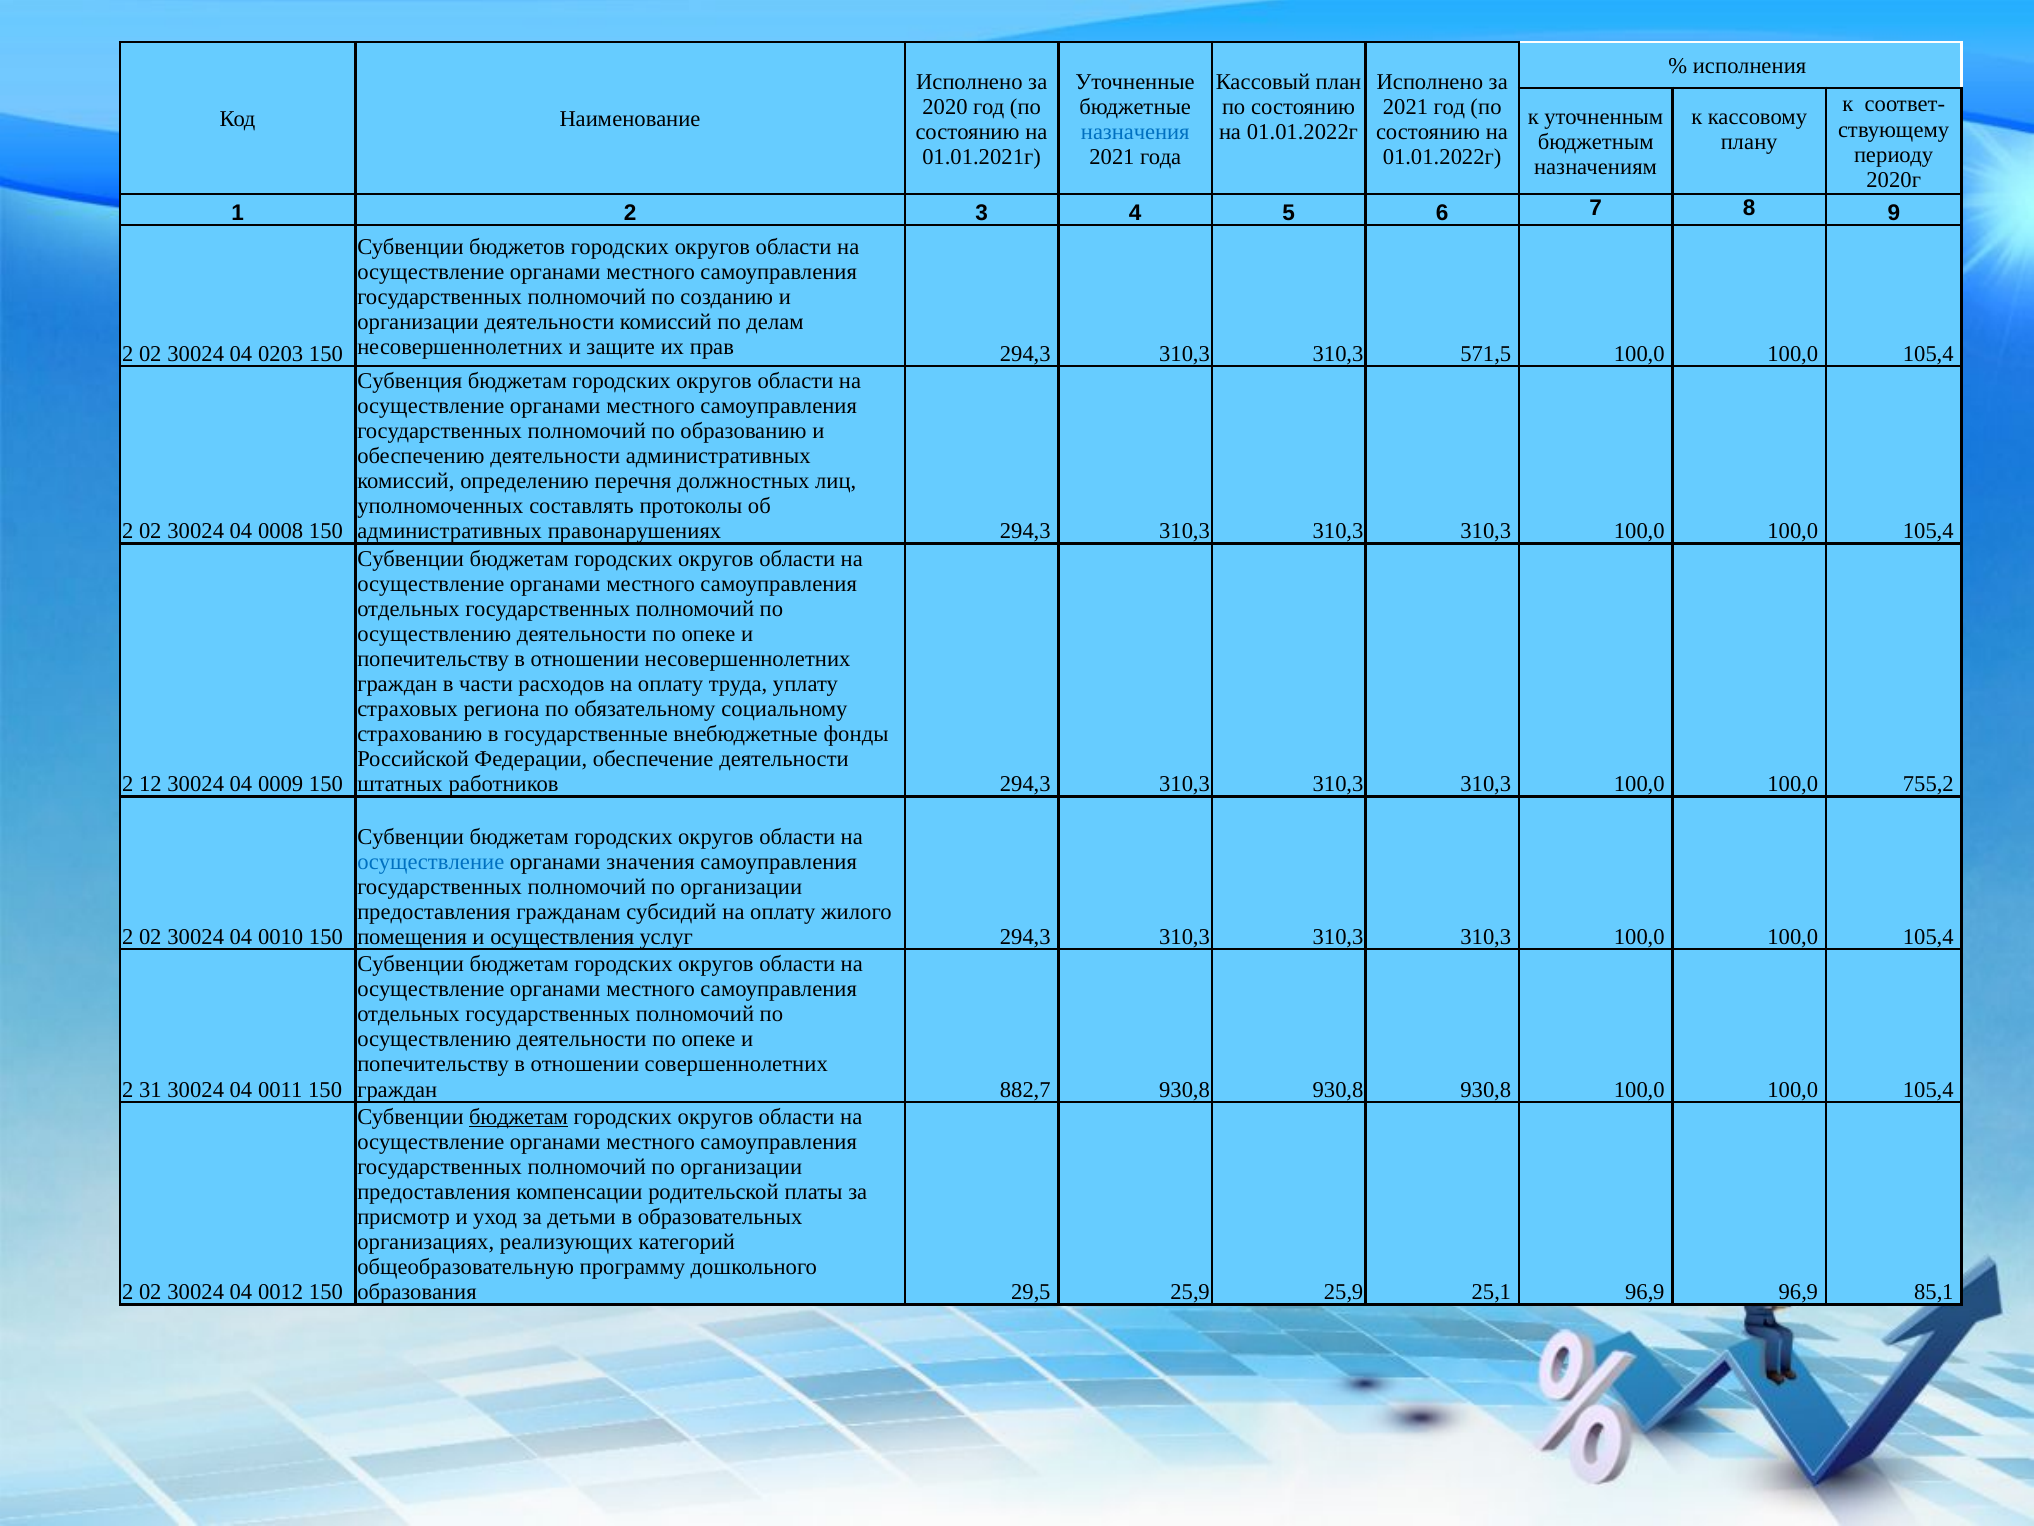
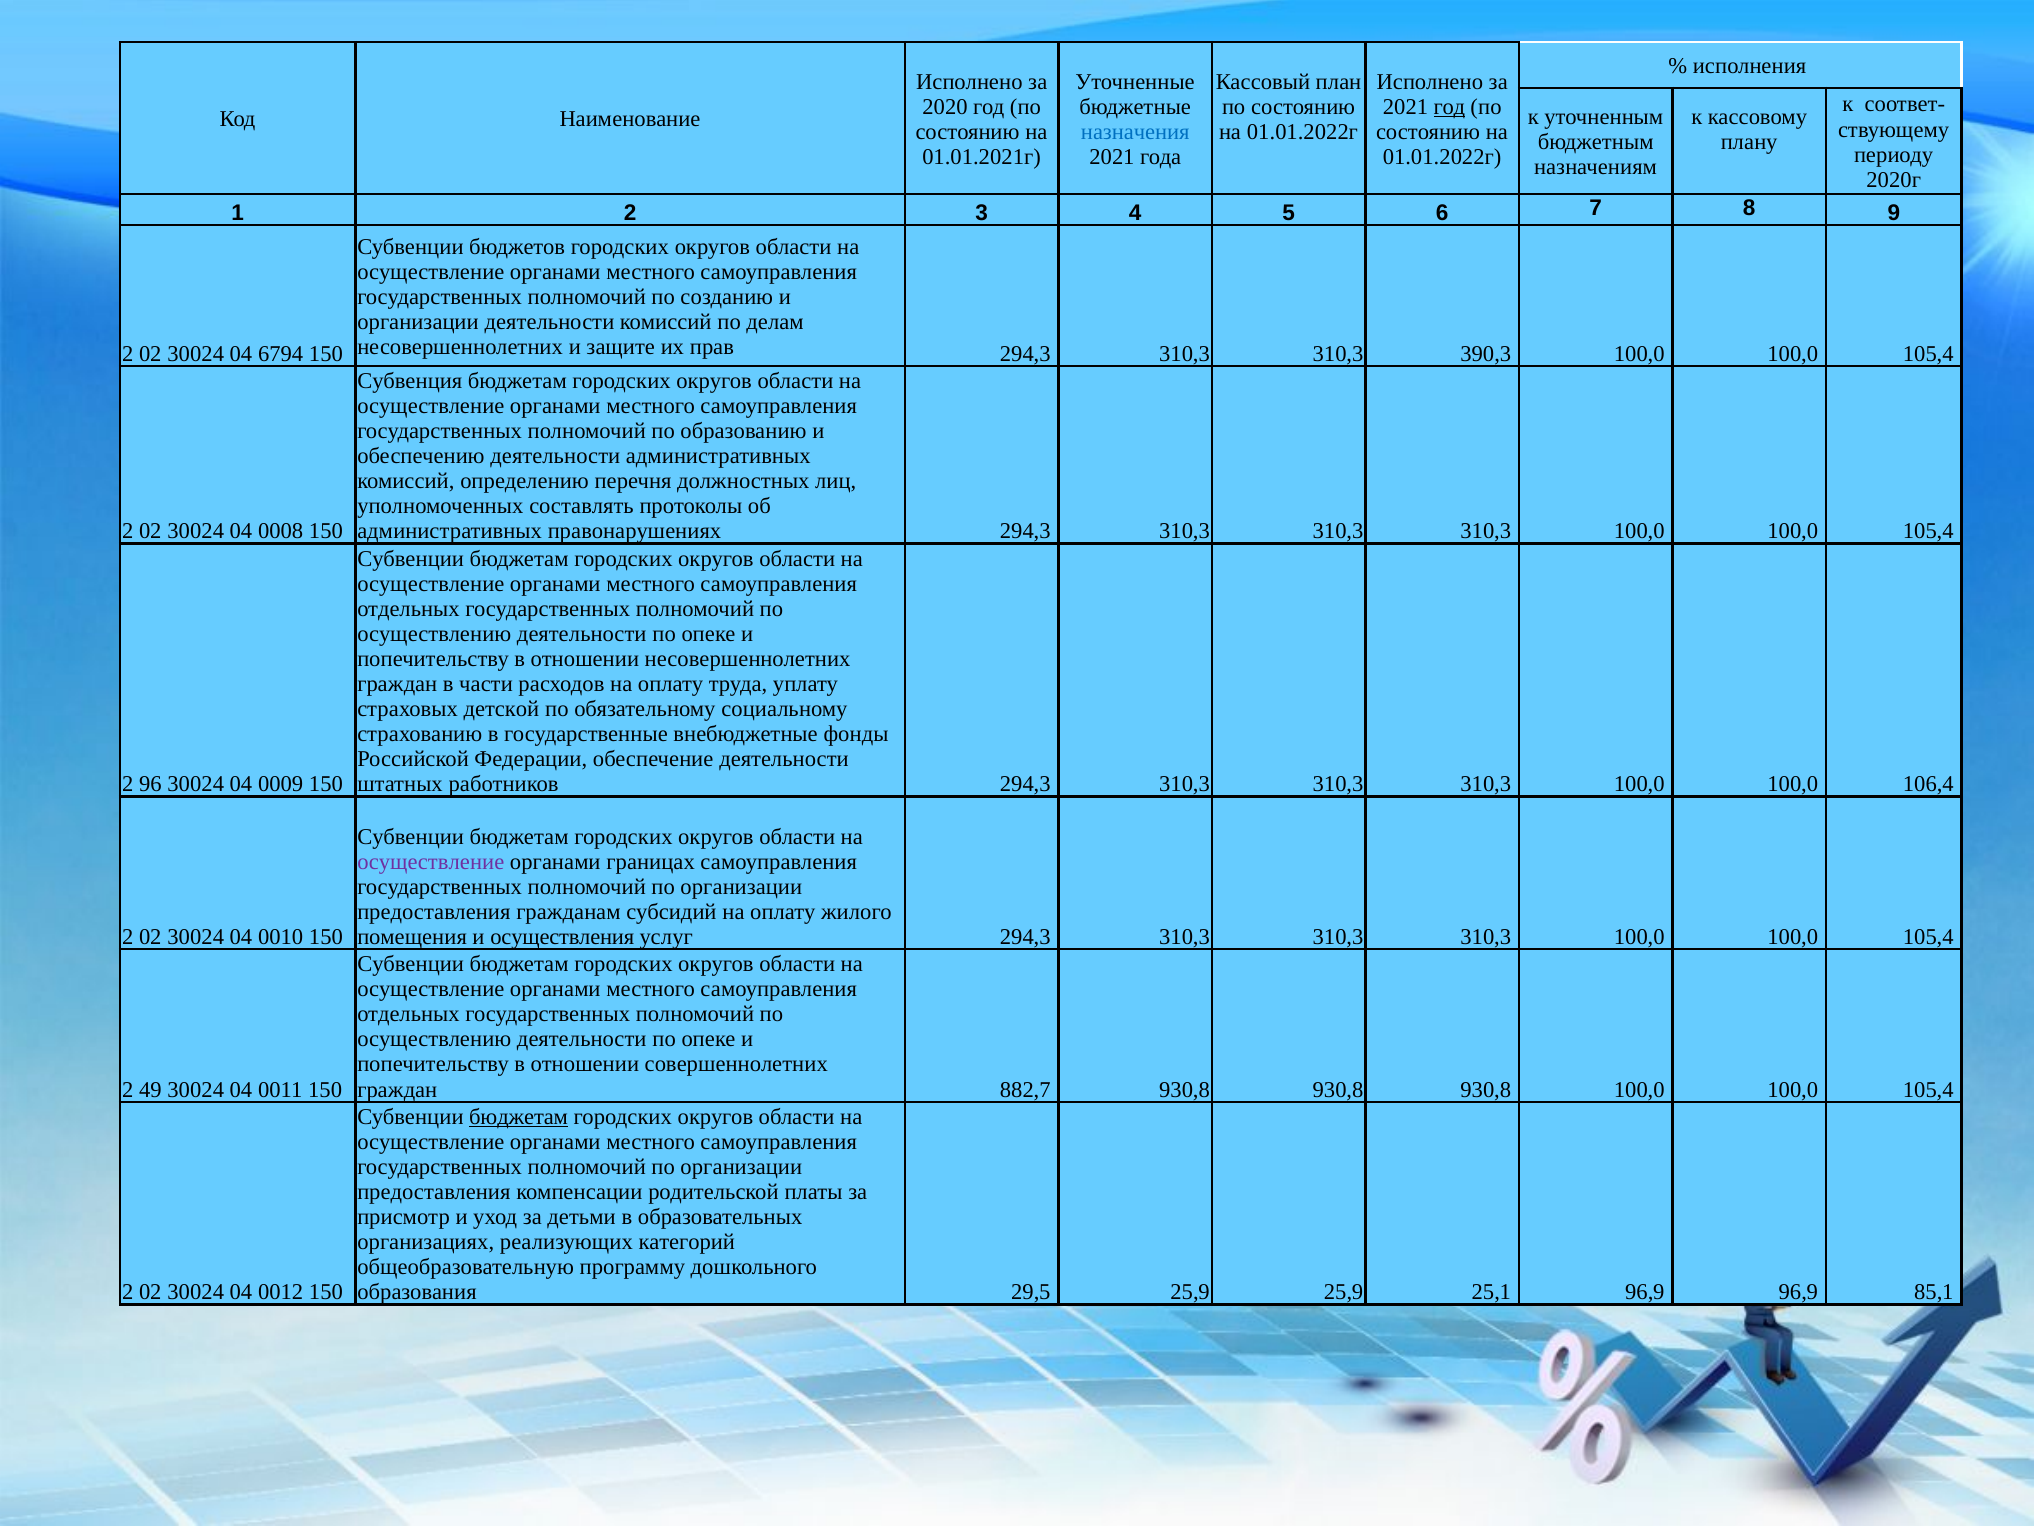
год at (1449, 107) underline: none -> present
571,5: 571,5 -> 390,3
0203: 0203 -> 6794
региона: региона -> детской
12: 12 -> 96
755,2: 755,2 -> 106,4
осуществление at (431, 861) colour: blue -> purple
значения: значения -> границах
31: 31 -> 49
